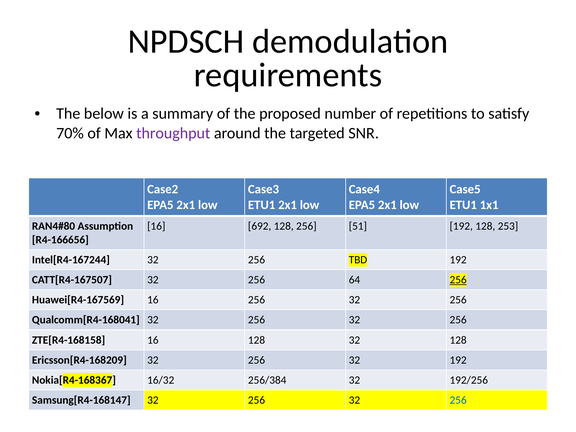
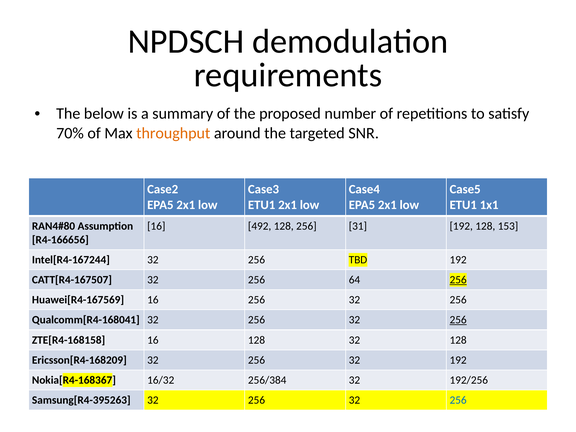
throughput colour: purple -> orange
692: 692 -> 492
51: 51 -> 31
253: 253 -> 153
256 at (458, 320) underline: none -> present
Samsung[R4-168147: Samsung[R4-168147 -> Samsung[R4-395263
